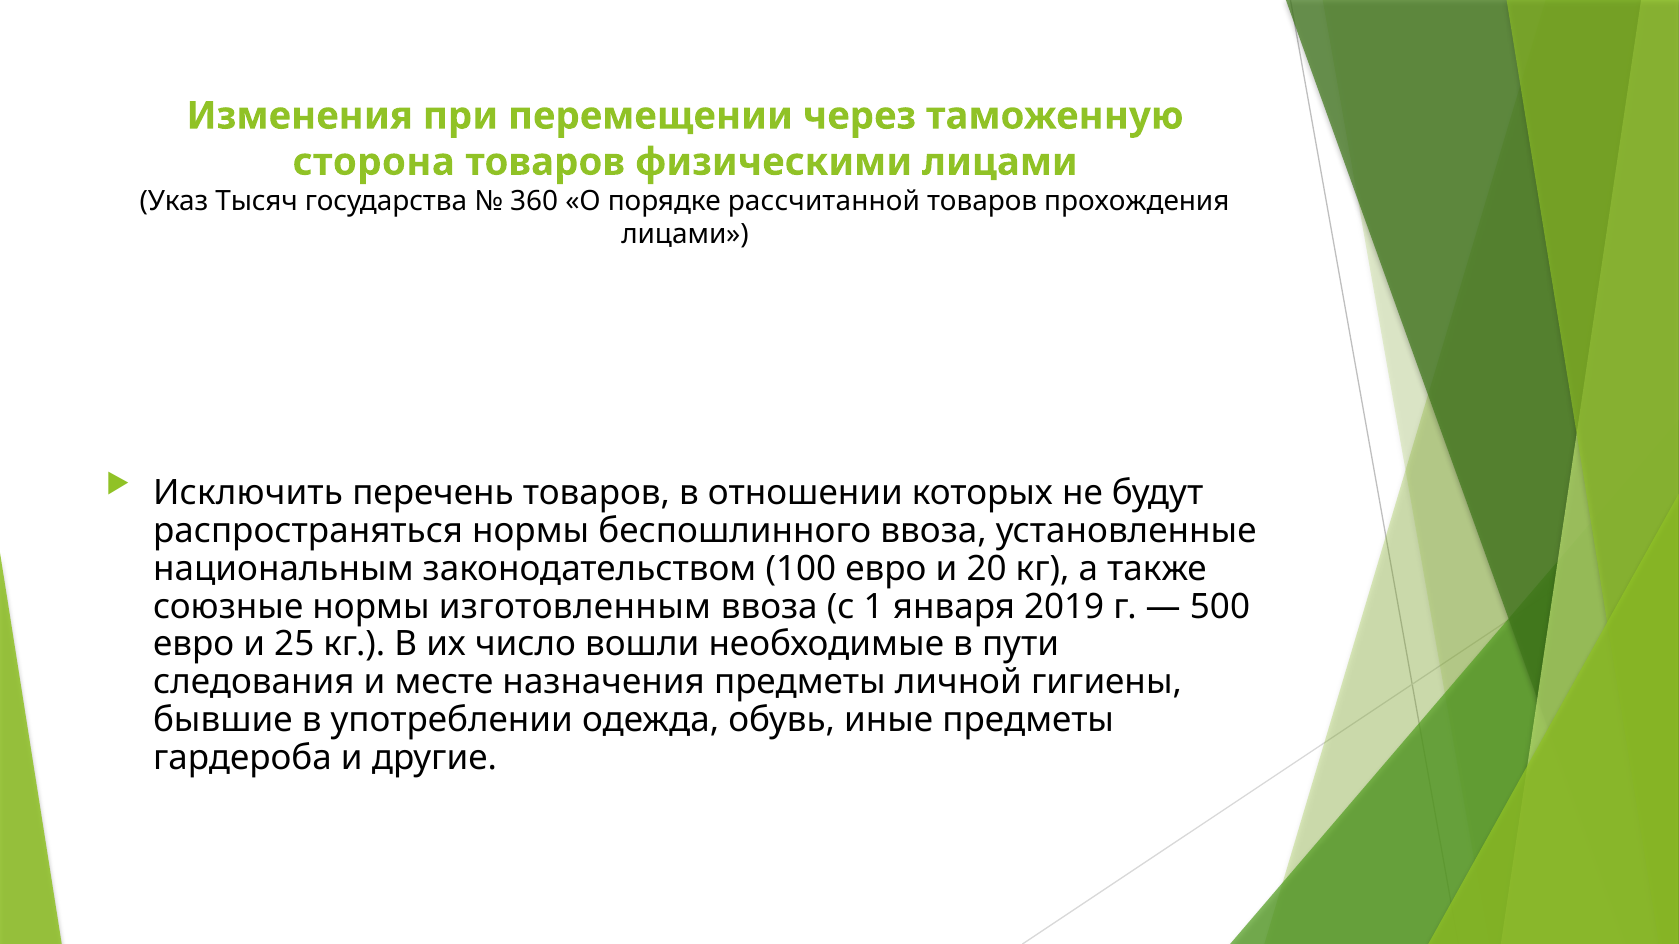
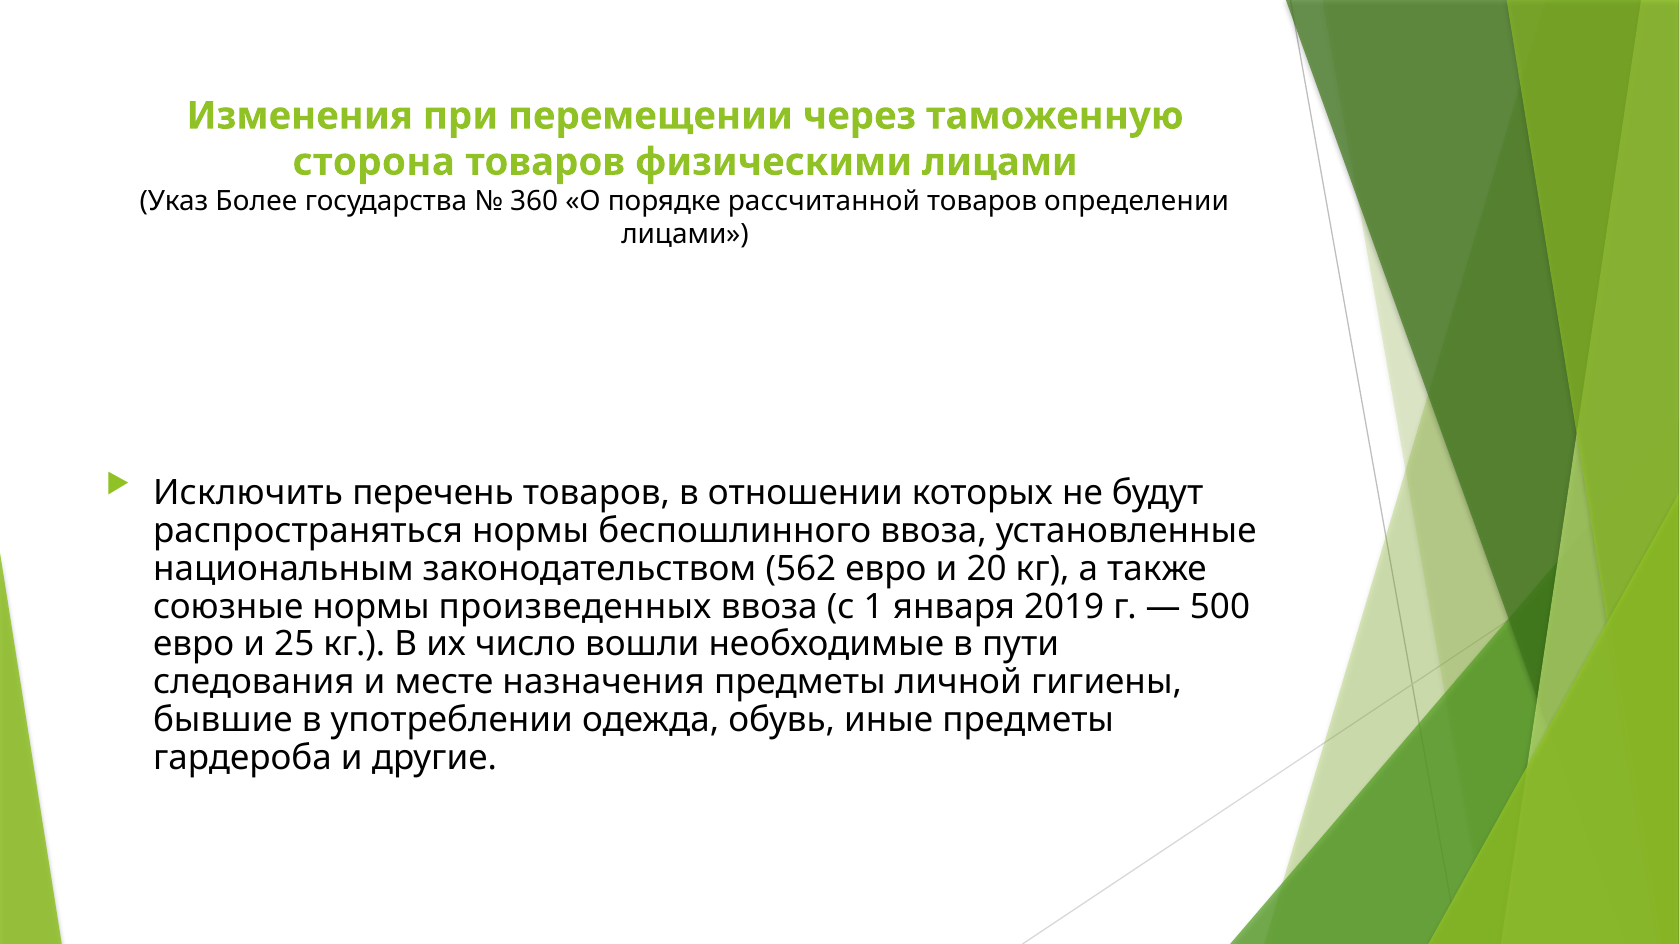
Тысяч: Тысяч -> Более
прохождения: прохождения -> определении
100: 100 -> 562
изготовленным: изготовленным -> произведенных
